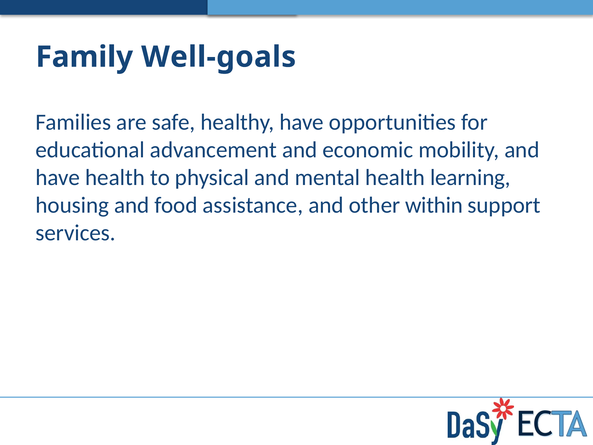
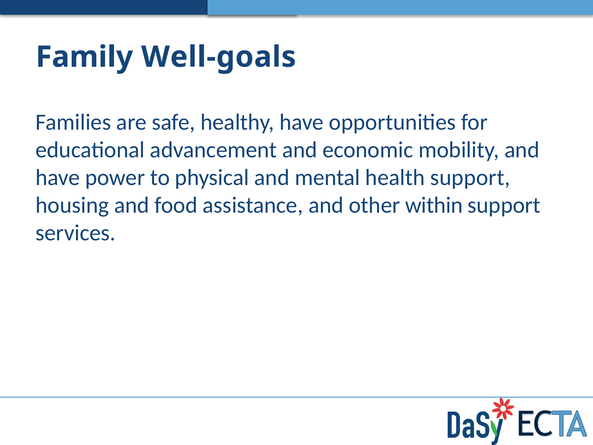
have health: health -> power
health learning: learning -> support
